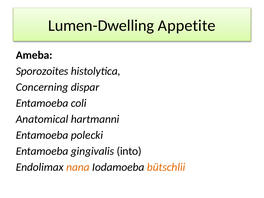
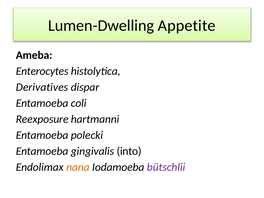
Sporozoites: Sporozoites -> Enterocytes
Concerning: Concerning -> Derivatives
Anatomical: Anatomical -> Reexposure
bütschlii colour: orange -> purple
